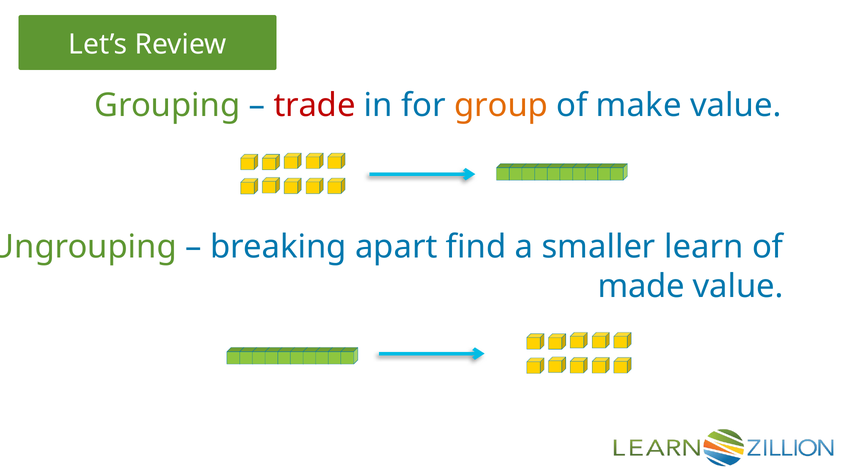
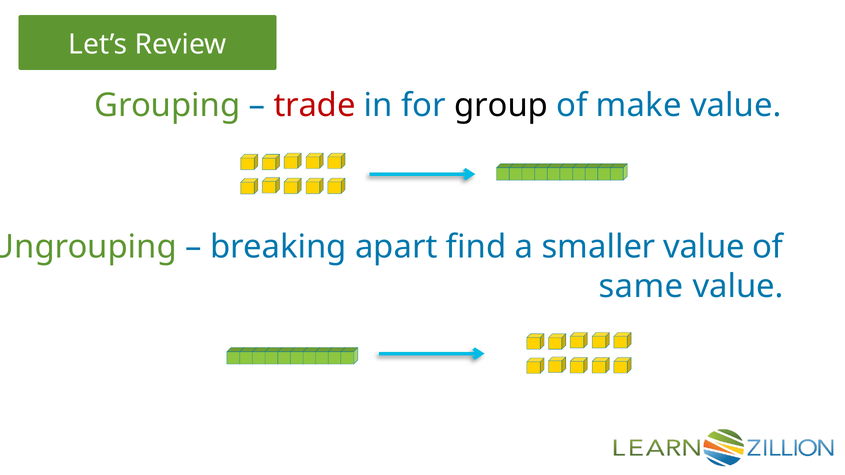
group colour: orange -> black
smaller learn: learn -> value
made: made -> same
